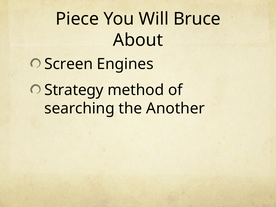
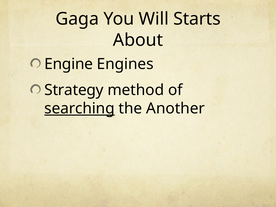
Piece: Piece -> Gaga
Bruce: Bruce -> Starts
Screen: Screen -> Engine
searching underline: none -> present
